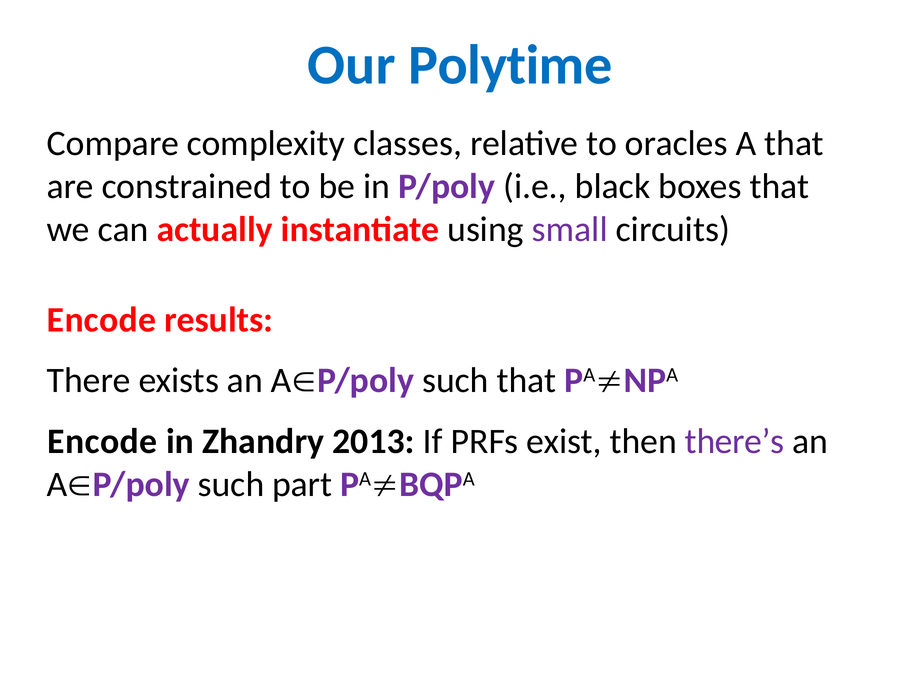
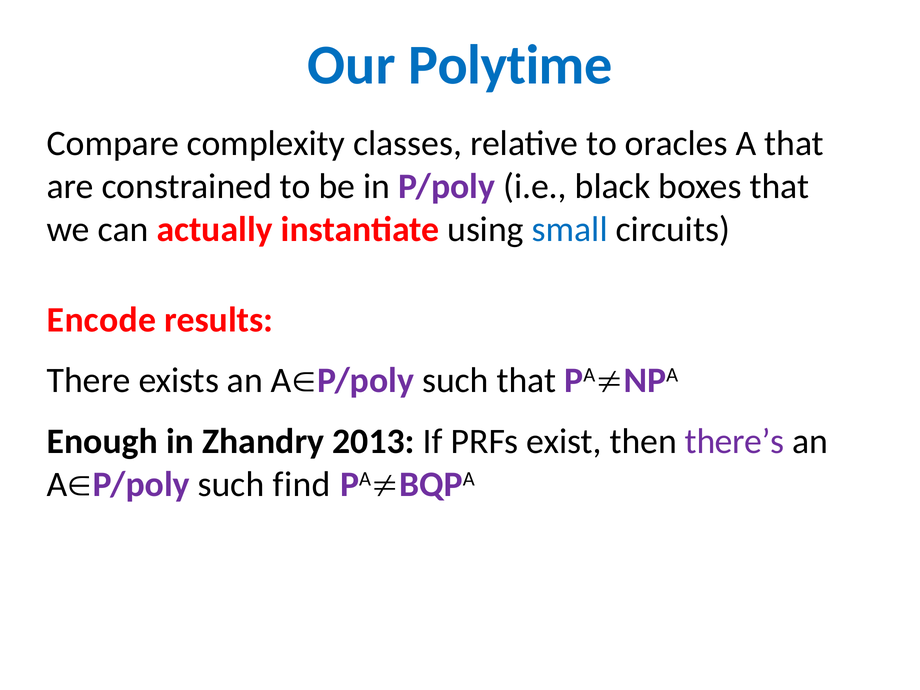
small colour: purple -> blue
Encode at (102, 441): Encode -> Enough
part: part -> find
